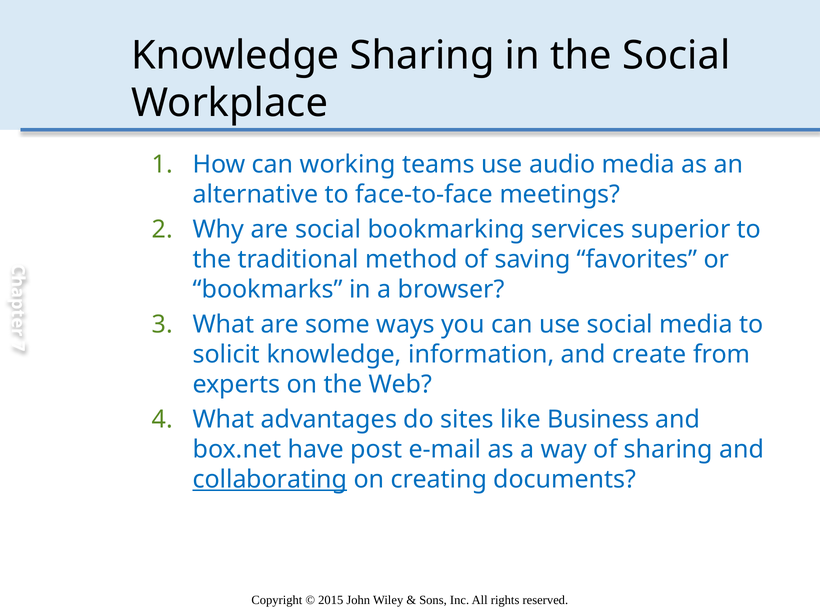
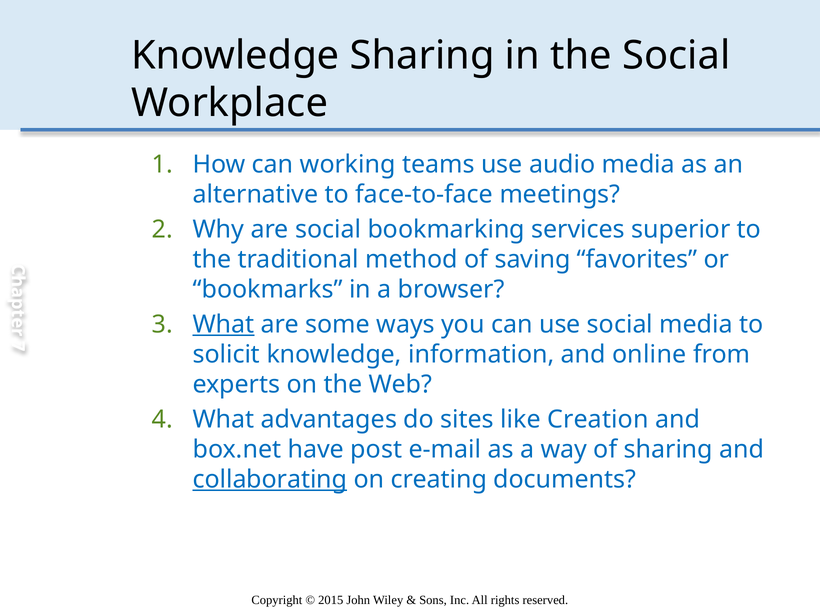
What at (224, 324) underline: none -> present
create: create -> online
Business: Business -> Creation
